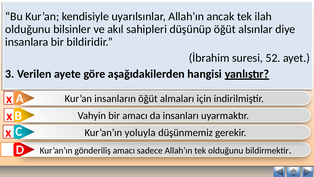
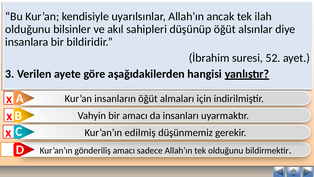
yoluyla: yoluyla -> edilmiş
